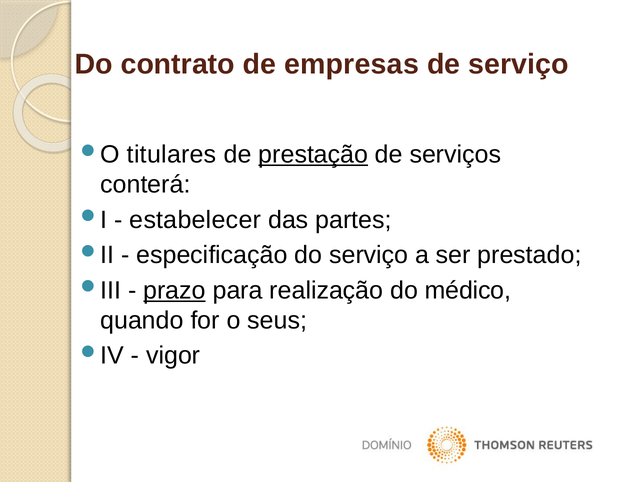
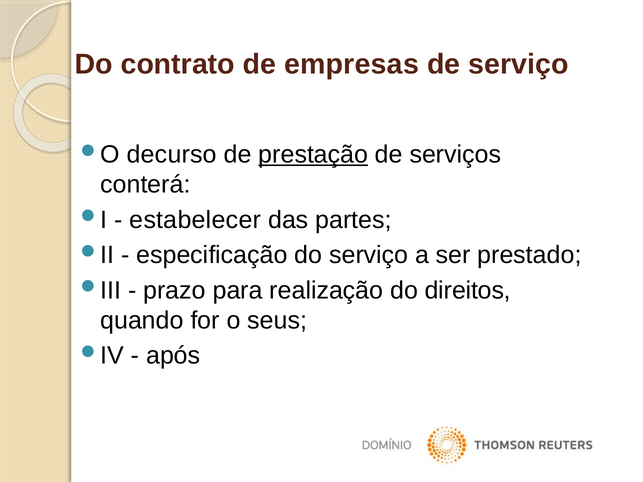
titulares: titulares -> decurso
prazo underline: present -> none
médico: médico -> direitos
vigor: vigor -> após
